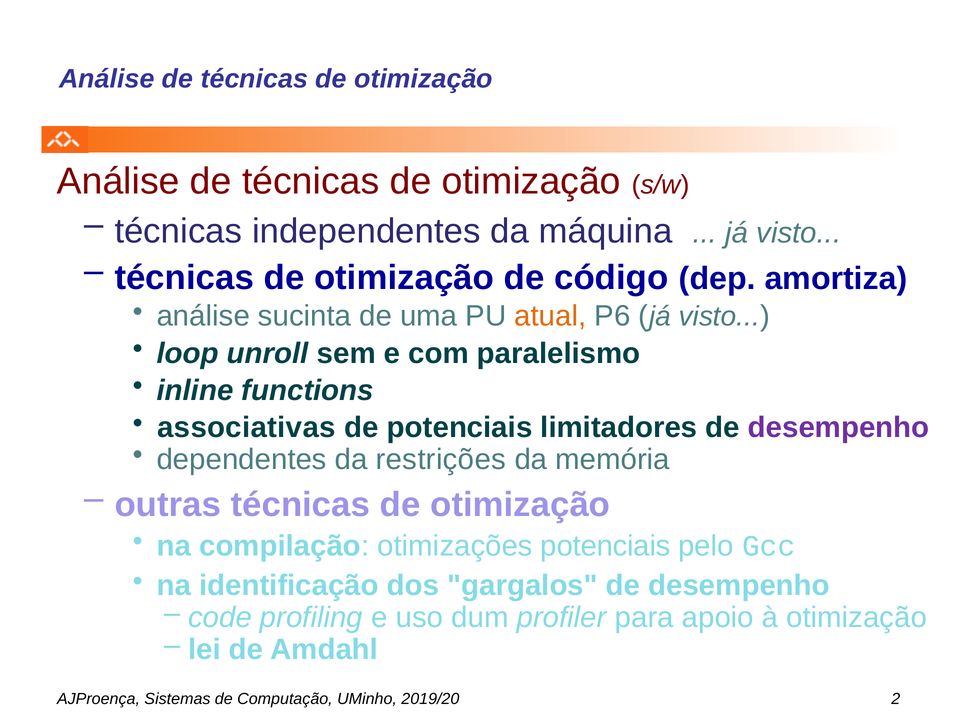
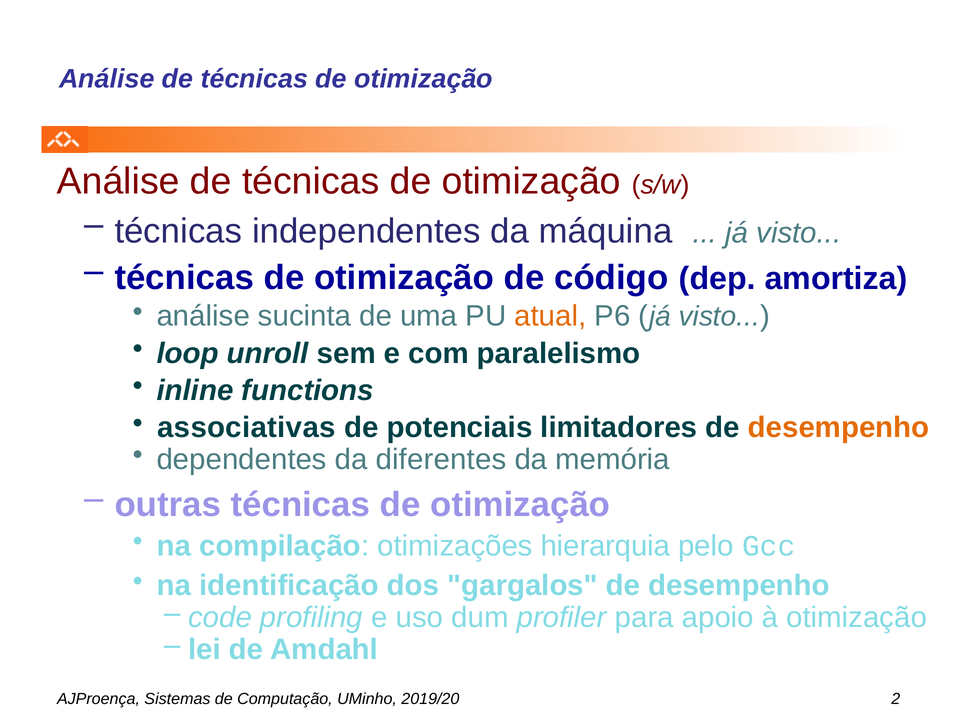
desempenho at (839, 428) colour: purple -> orange
restrições: restrições -> diferentes
otimizações potenciais: potenciais -> hierarquia
